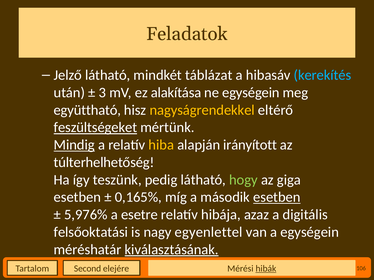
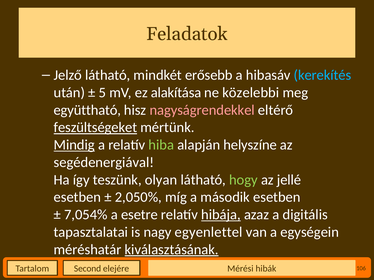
táblázat: táblázat -> erősebb
3: 3 -> 5
ne egységein: egységein -> közelebbi
nagyságrendekkel colour: yellow -> pink
hiba colour: yellow -> light green
irányított: irányított -> helyszíne
túlterhelhetőség: túlterhelhetőség -> segédenergiával
pedig: pedig -> olyan
giga: giga -> jellé
0,165%: 0,165% -> 2,050%
esetben at (277, 198) underline: present -> none
5,976%: 5,976% -> 7,054%
hibája underline: none -> present
felsőoktatási: felsőoktatási -> tapasztalatai
hibák underline: present -> none
